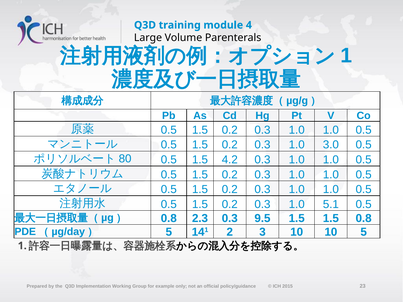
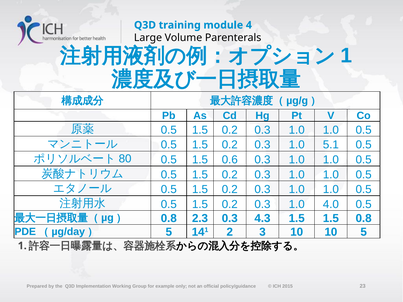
3.0: 3.0 -> 5.1
4.2: 4.2 -> 0.6
5.1: 5.1 -> 4.0
9.5: 9.5 -> 4.3
